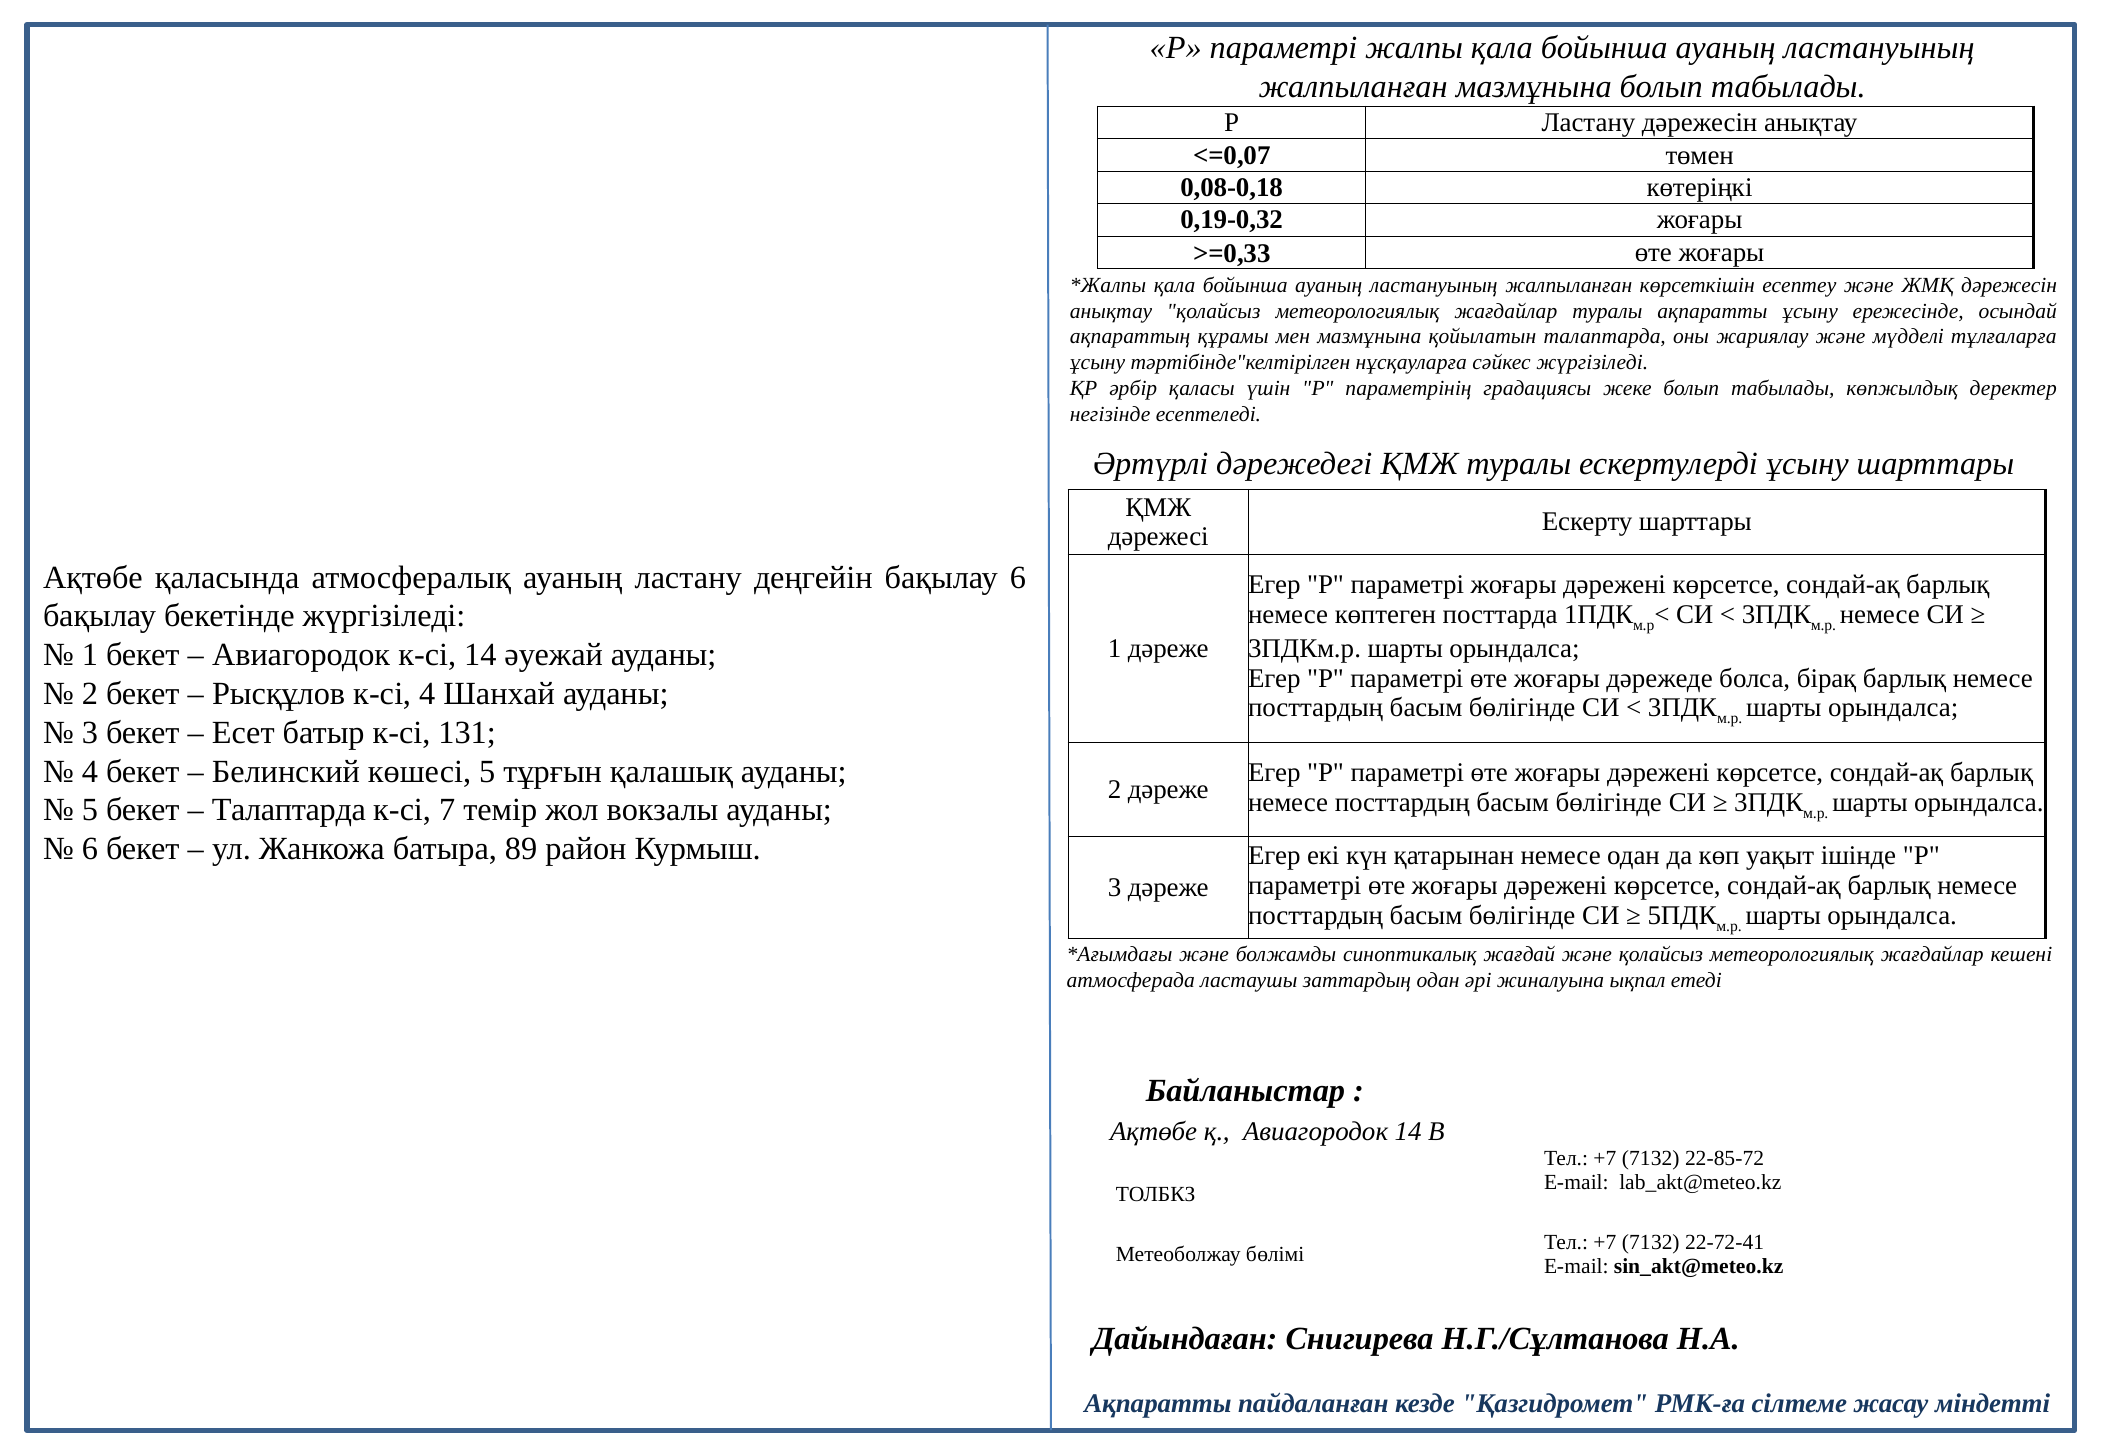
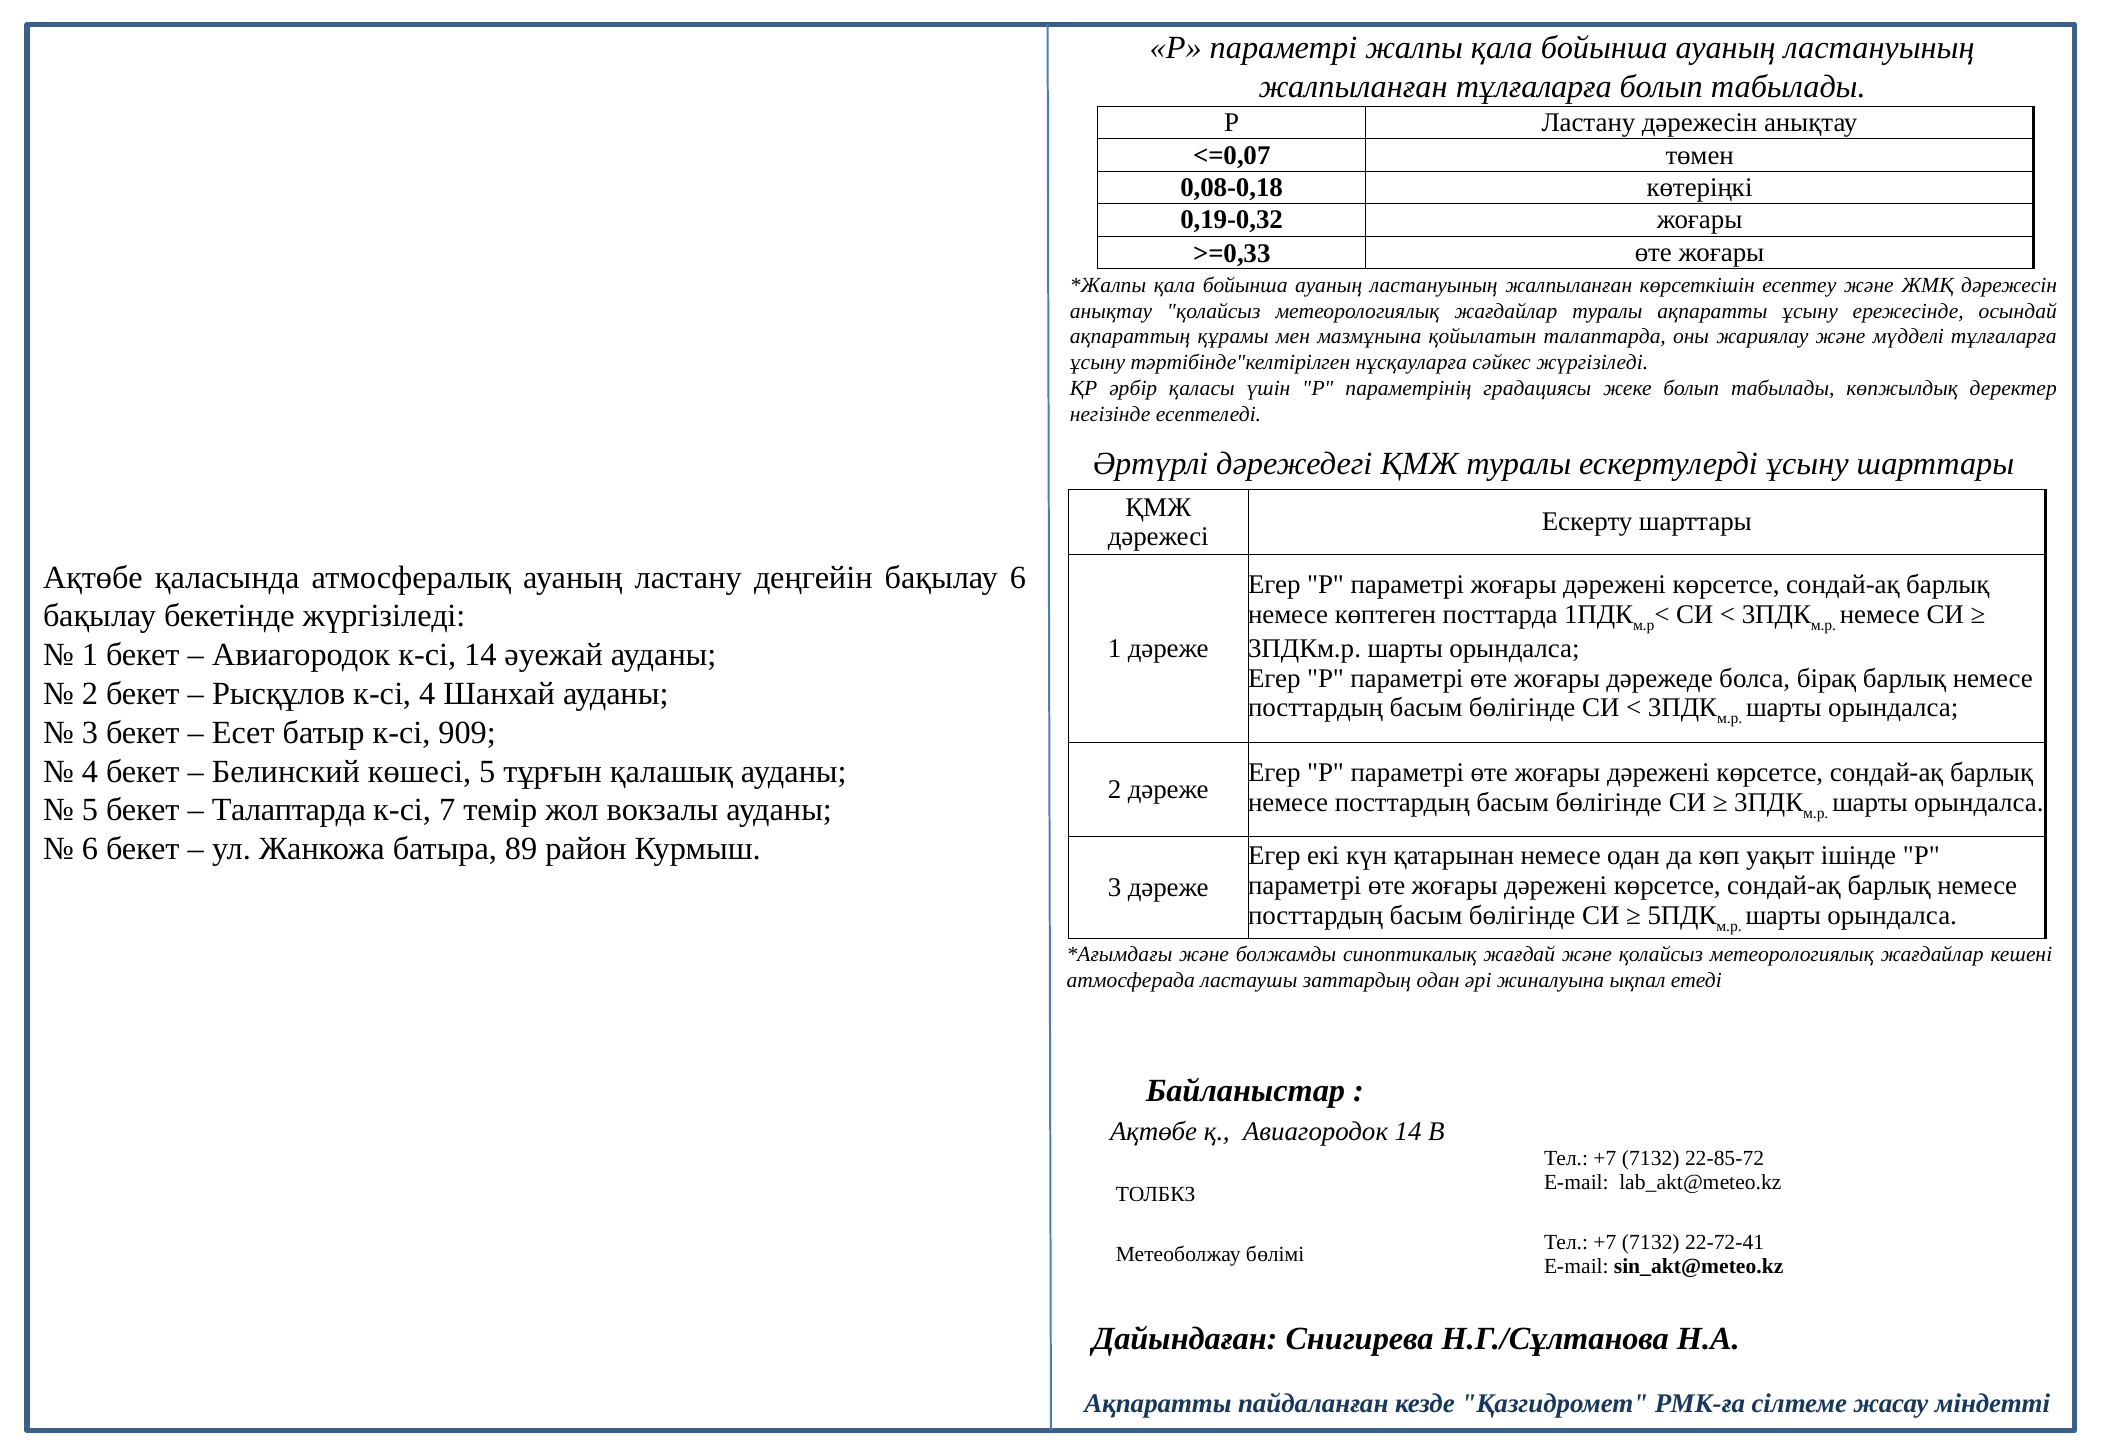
жалпыланған мазмұнына: мазмұнына -> тұлғаларға
131: 131 -> 909
